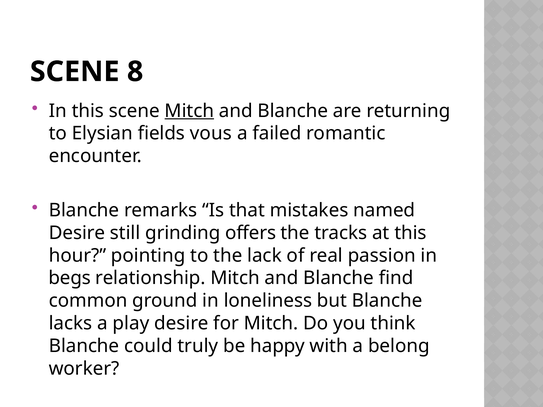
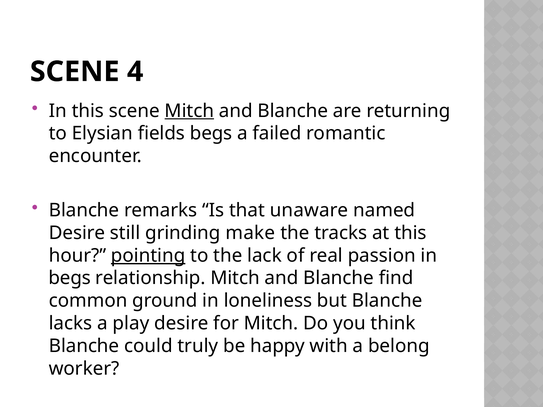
8: 8 -> 4
fields vous: vous -> begs
mistakes: mistakes -> unaware
offers: offers -> make
pointing underline: none -> present
